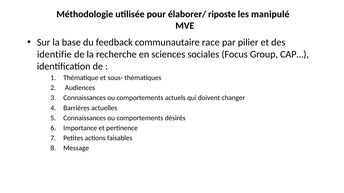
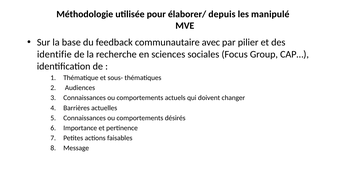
riposte: riposte -> depuis
race: race -> avec
